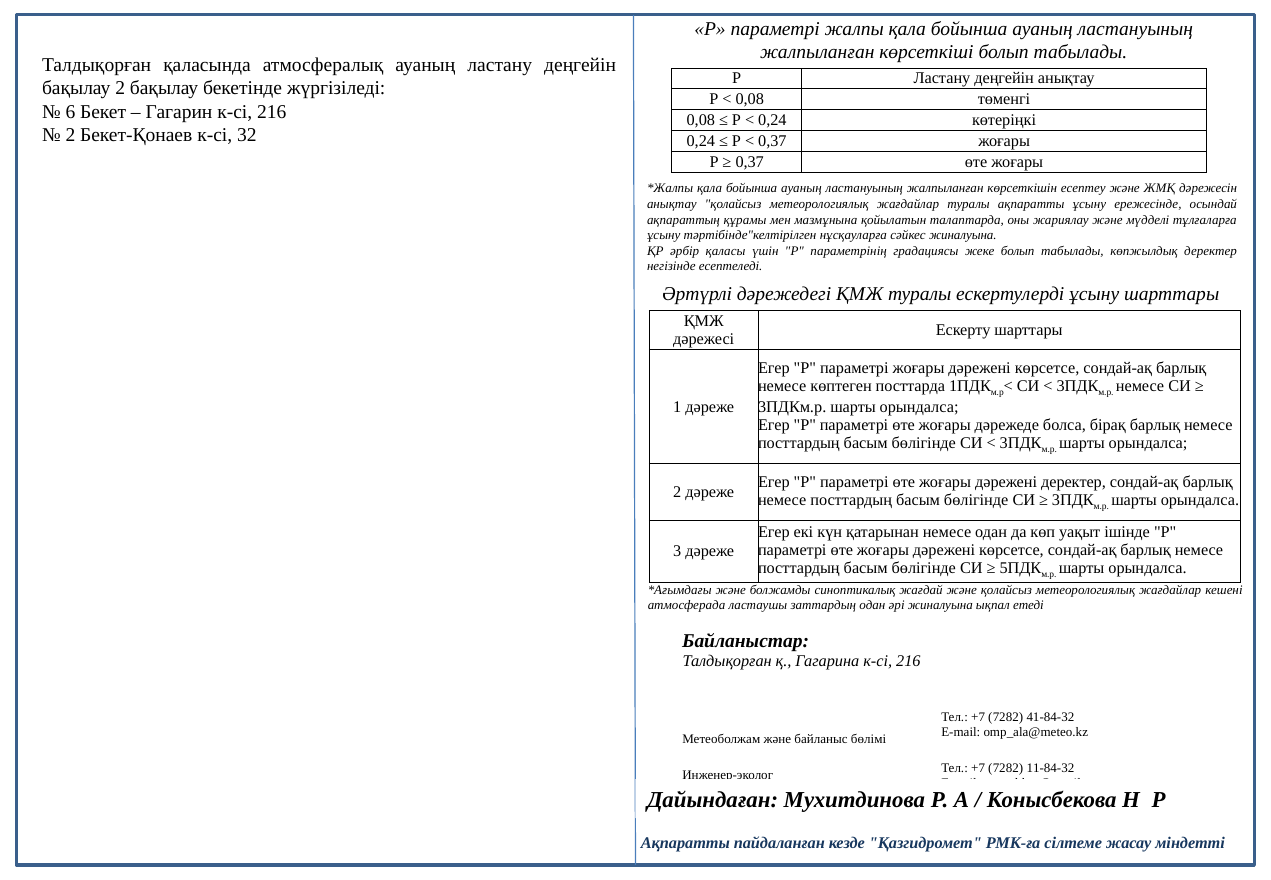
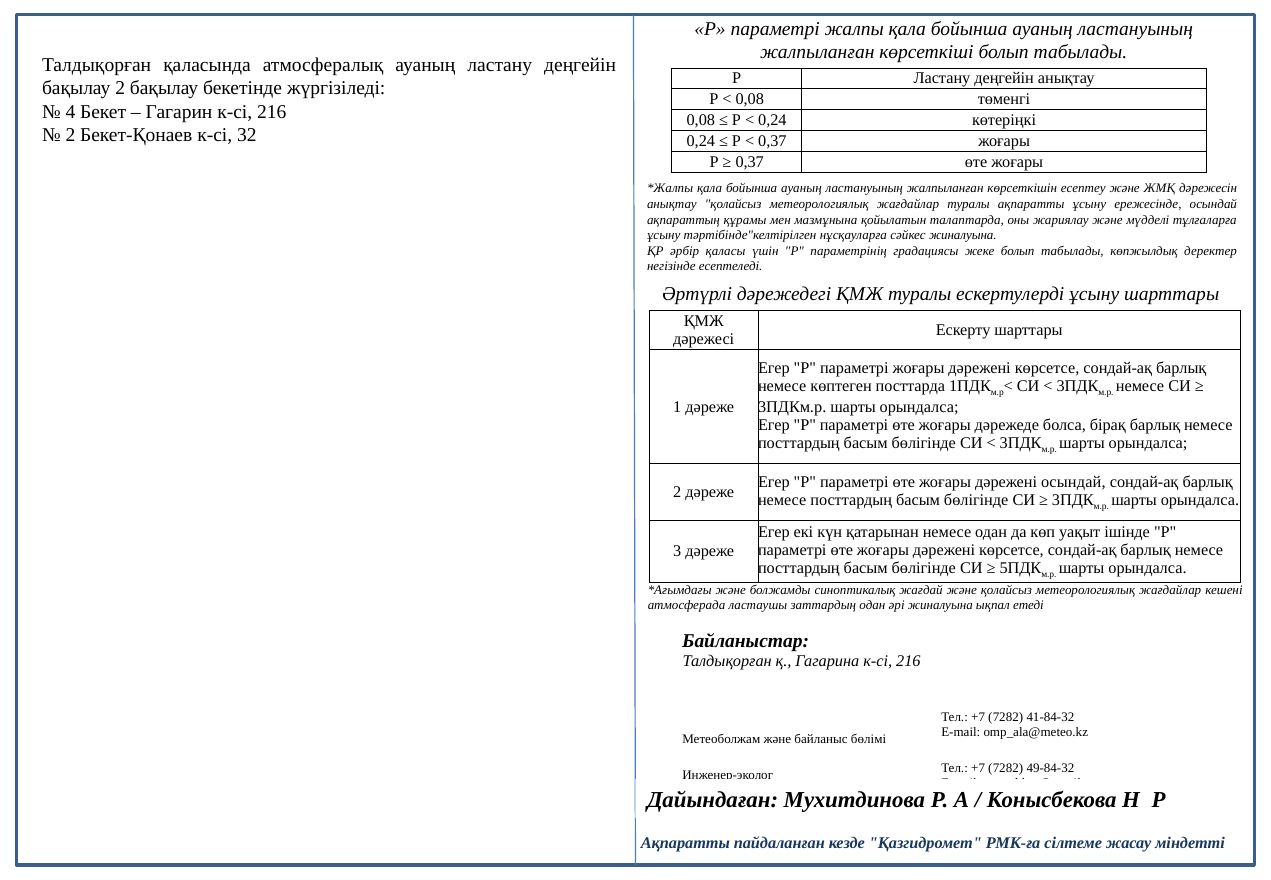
6: 6 -> 4
дәрежені деректер: деректер -> осындай
11-84-32: 11-84-32 -> 49-84-32
